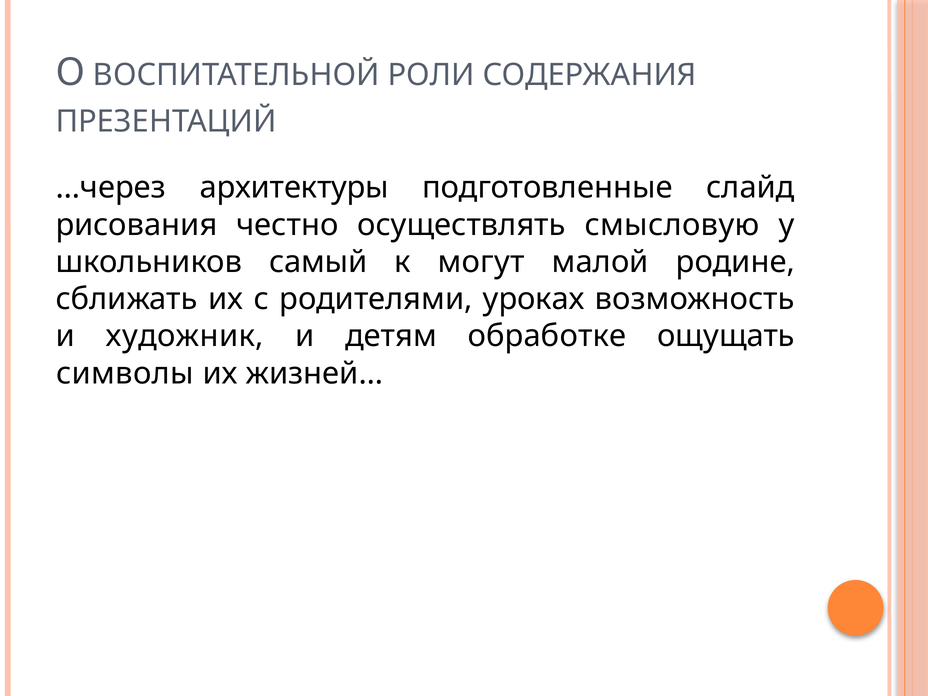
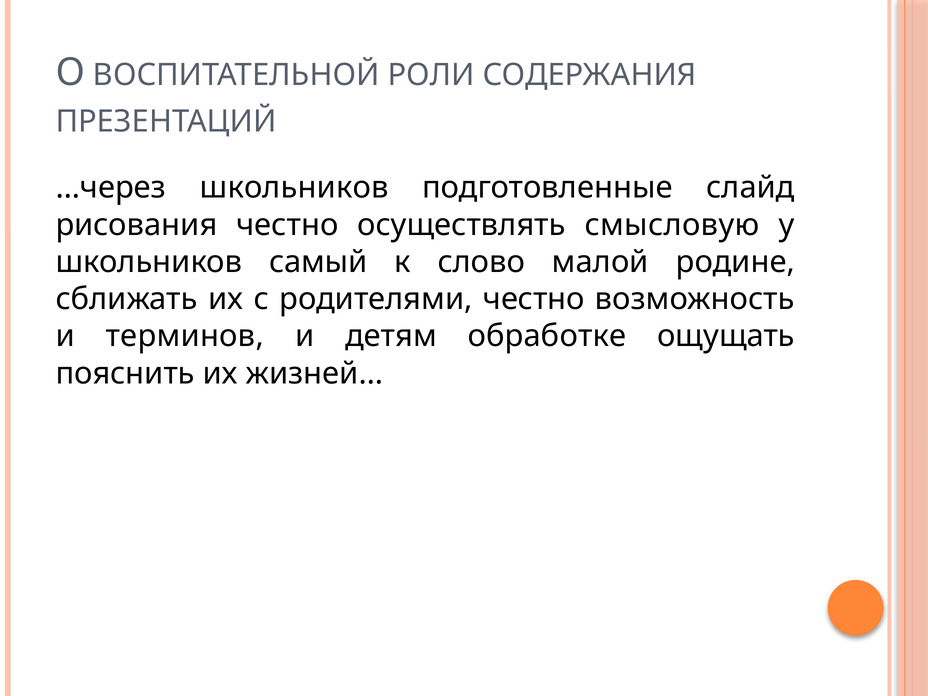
…через архитектуры: архитектуры -> школьников
могут: могут -> слово
родителями уроках: уроках -> честно
художник: художник -> терминов
символы: символы -> пояснить
